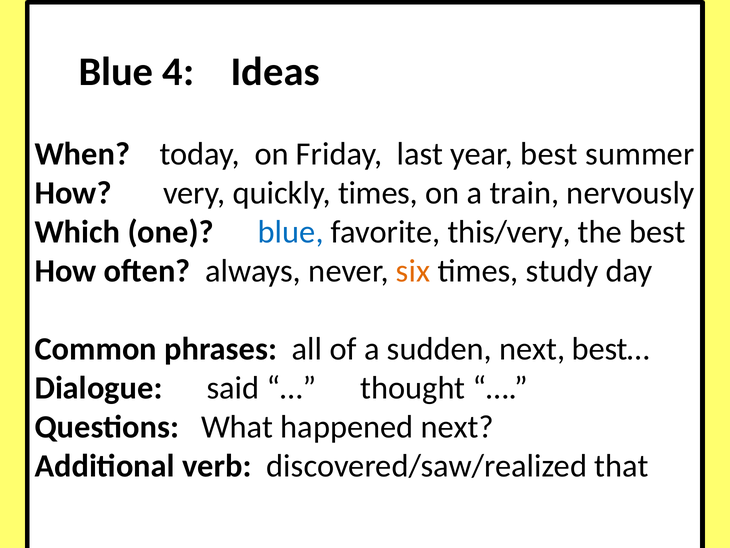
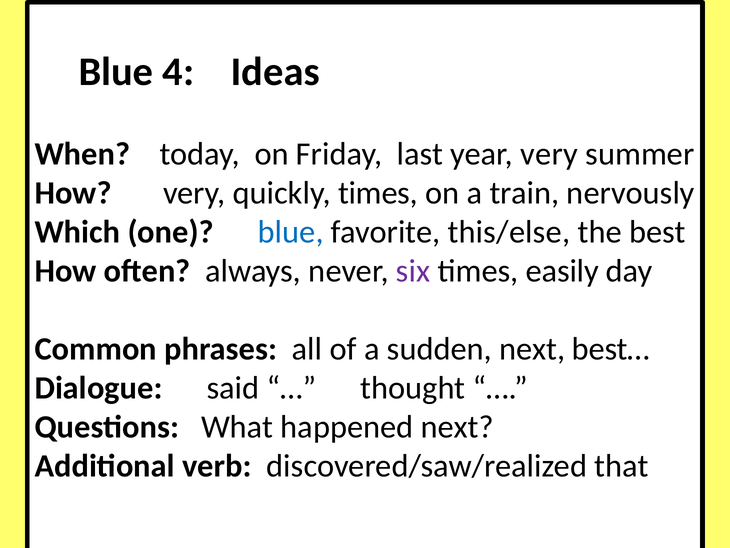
year best: best -> very
this/very: this/very -> this/else
six colour: orange -> purple
study: study -> easily
